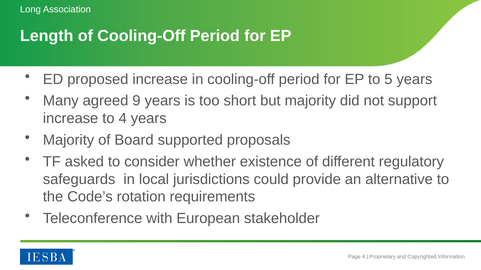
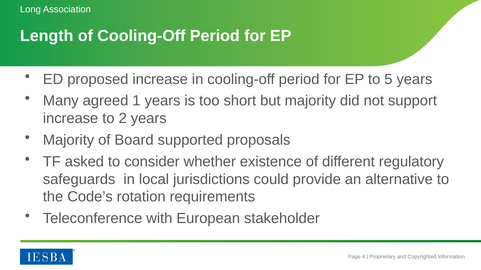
9: 9 -> 1
to 4: 4 -> 2
